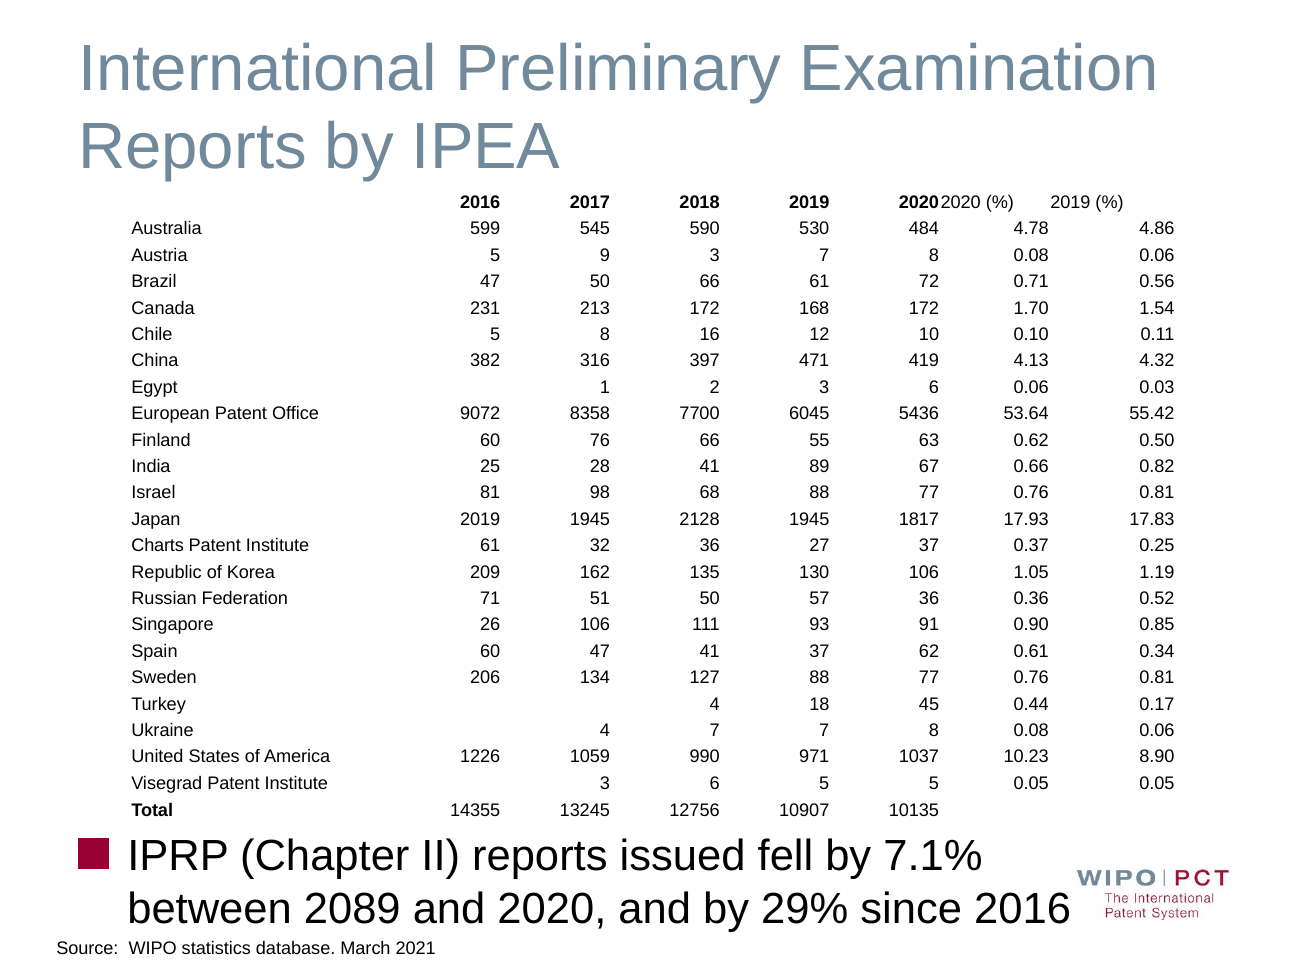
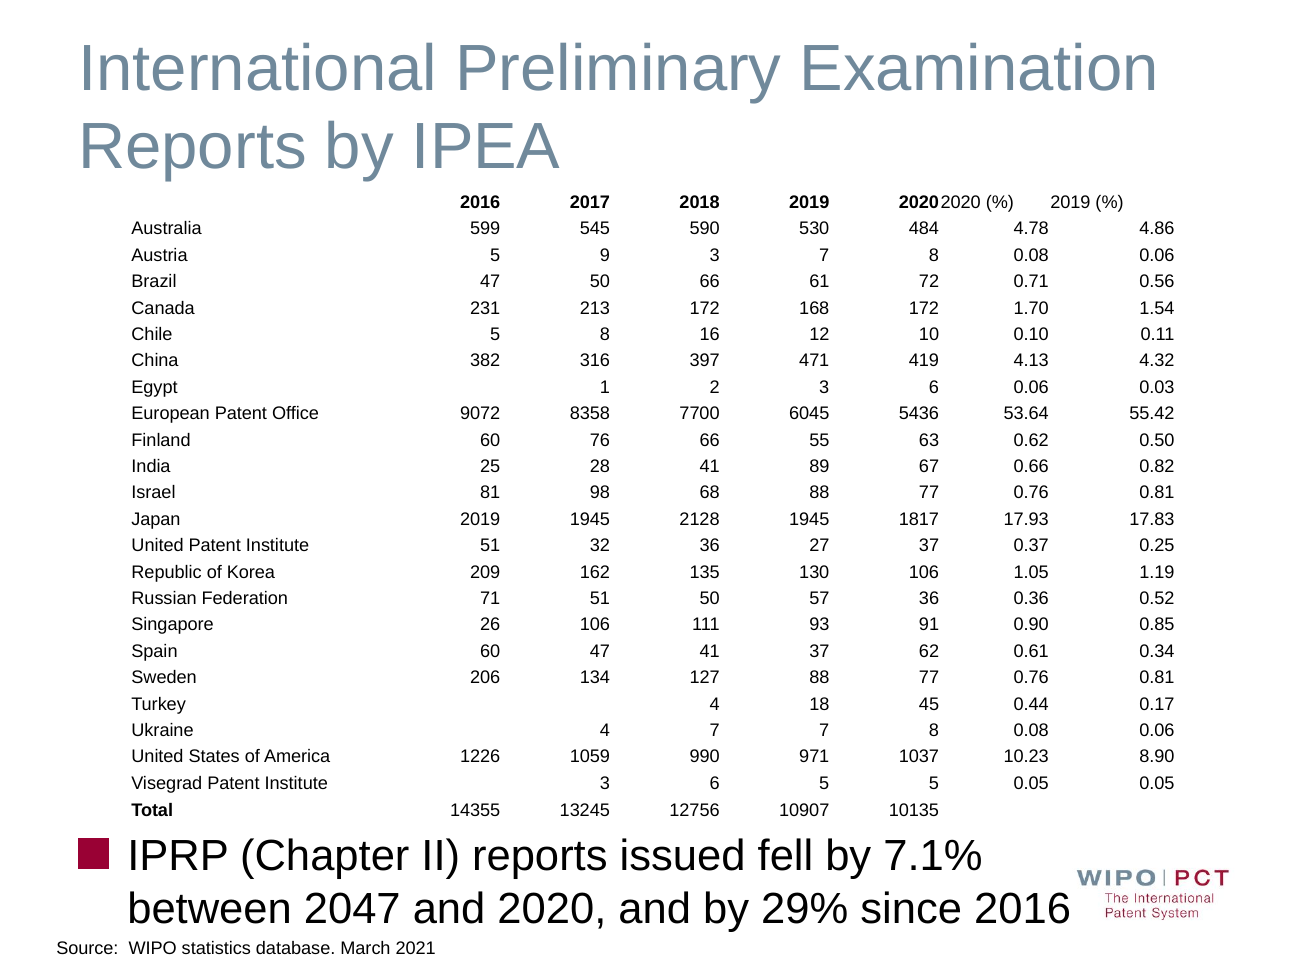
Charts at (158, 545): Charts -> United
Institute 61: 61 -> 51
2089: 2089 -> 2047
